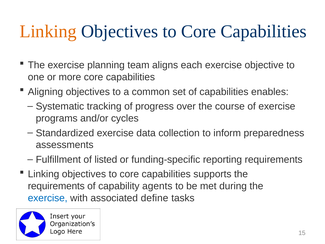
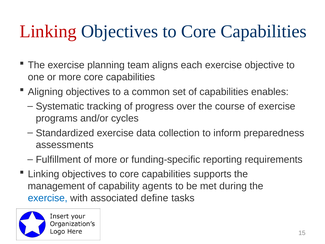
Linking at (48, 31) colour: orange -> red
of listed: listed -> more
requirements at (56, 186): requirements -> management
